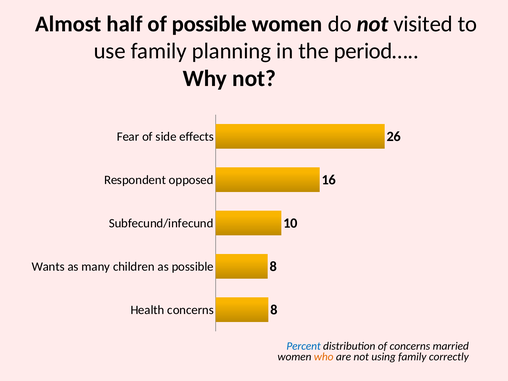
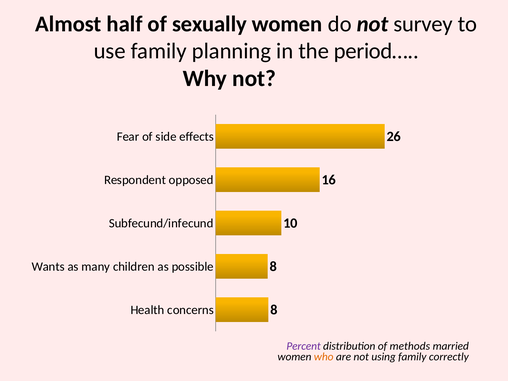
of possible: possible -> sexually
visited: visited -> survey
Percent colour: blue -> purple
of concerns: concerns -> methods
